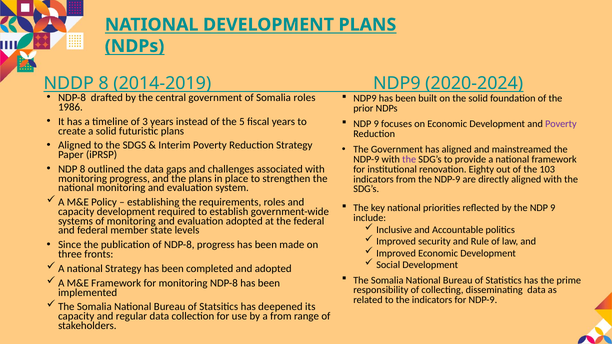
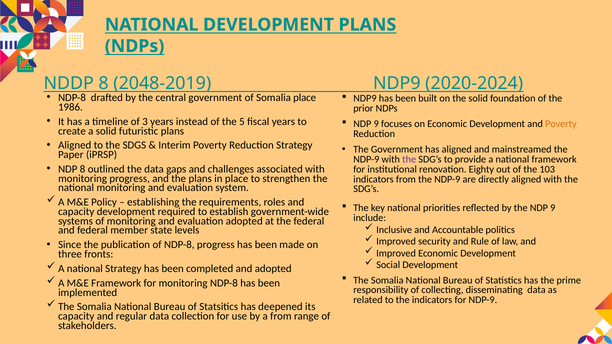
2014-2019: 2014-2019 -> 2048-2019
Somalia roles: roles -> place
Poverty at (561, 124) colour: purple -> orange
